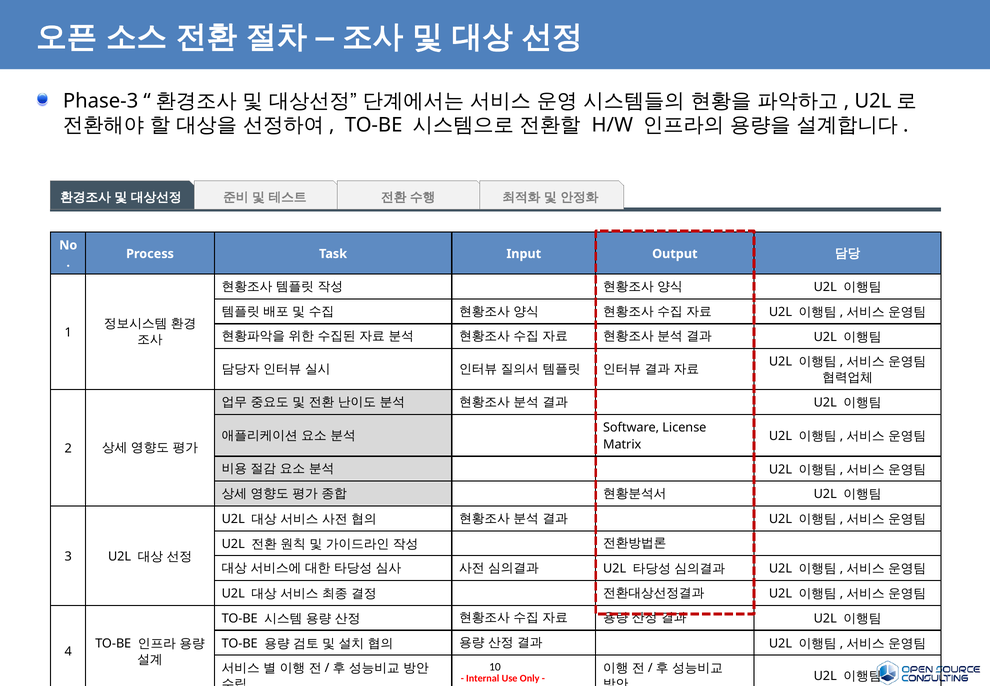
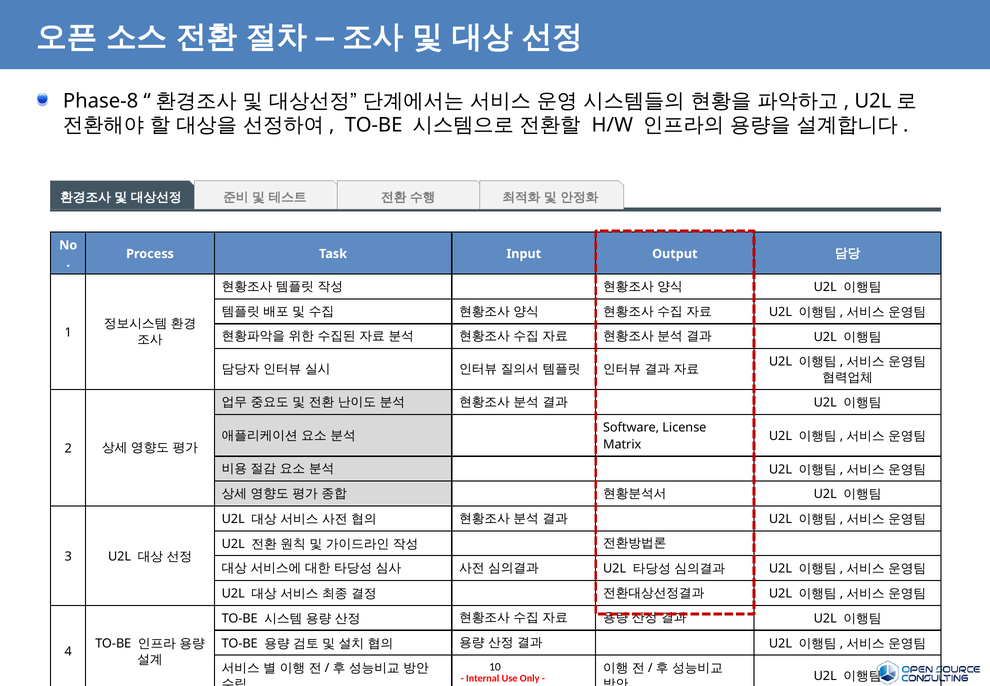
Phase-3: Phase-3 -> Phase-8
